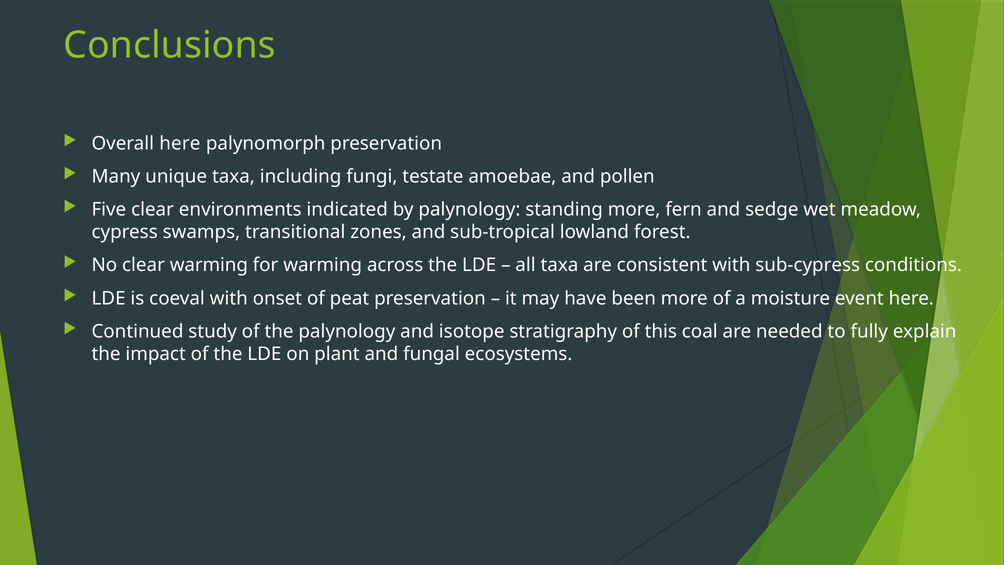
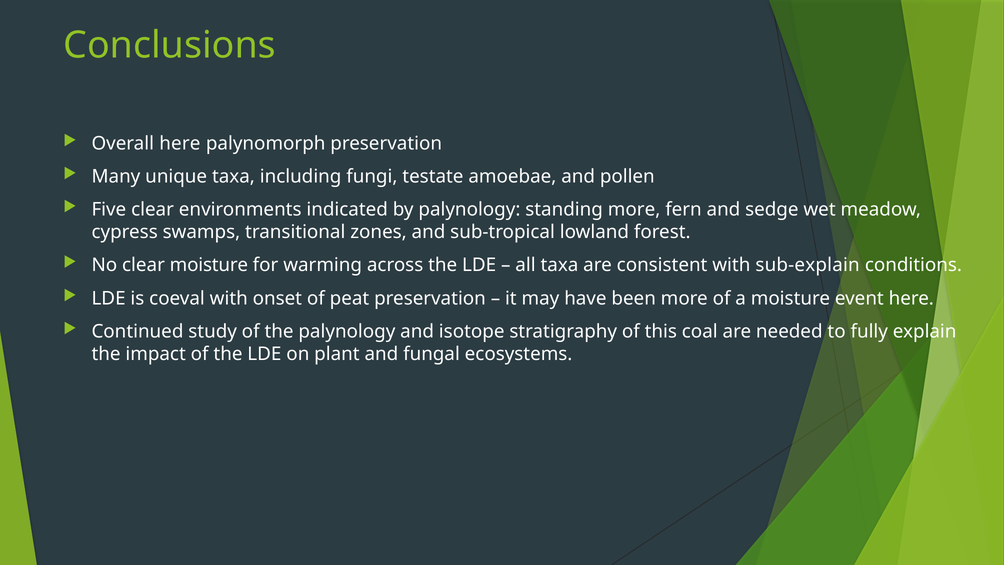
clear warming: warming -> moisture
sub-cypress: sub-cypress -> sub-explain
